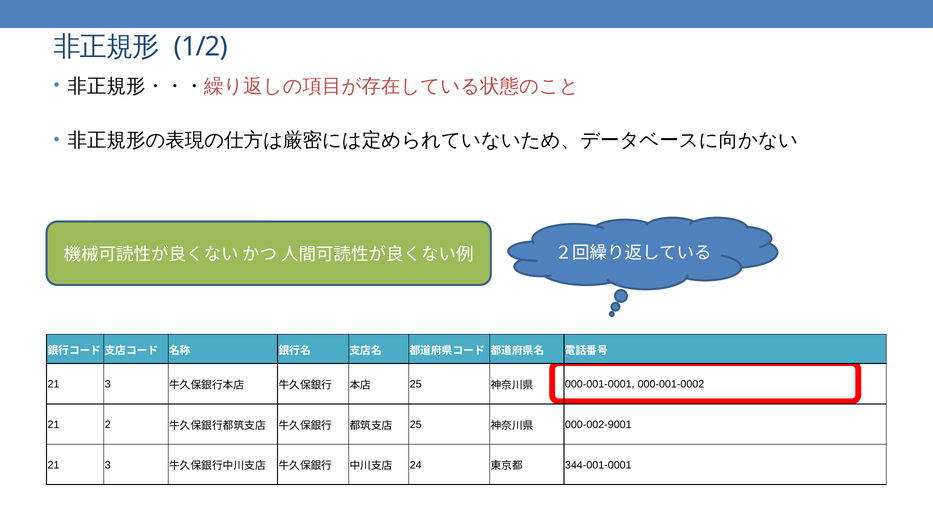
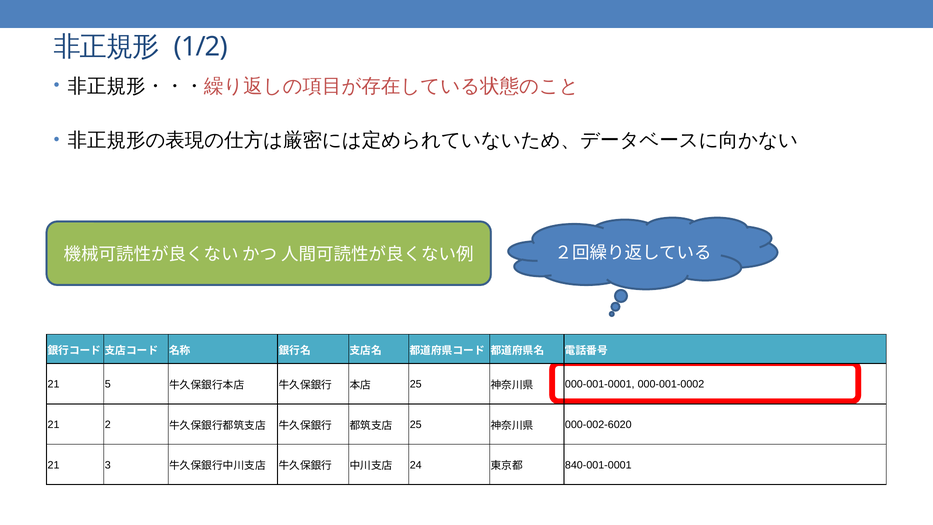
3 at (108, 384): 3 -> 5
000-002-9001: 000-002-9001 -> 000-002-6020
344-001-0001: 344-001-0001 -> 840-001-0001
